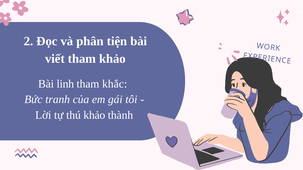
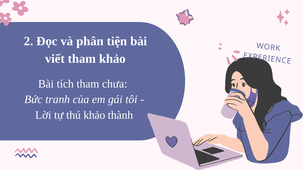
linh: linh -> tích
khắc: khắc -> chưa
